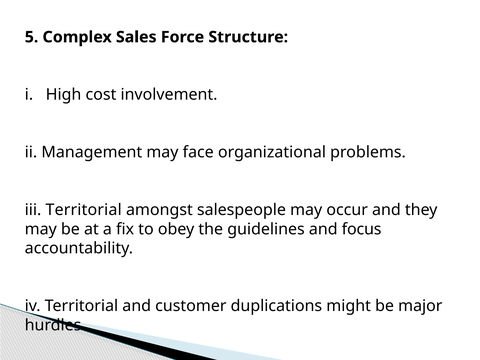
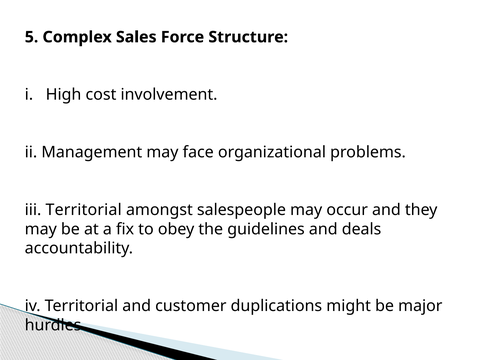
focus: focus -> deals
